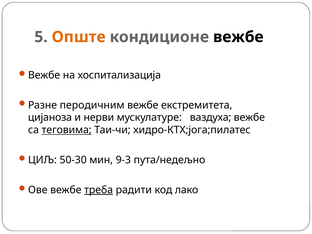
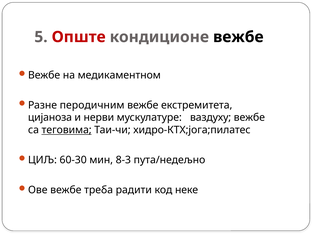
Опште colour: orange -> red
хоспитализација: хоспитализација -> медикаментном
ваздуха: ваздуха -> ваздуху
50-30: 50-30 -> 60-30
9-3: 9-3 -> 8-3
треба underline: present -> none
лако: лако -> неке
